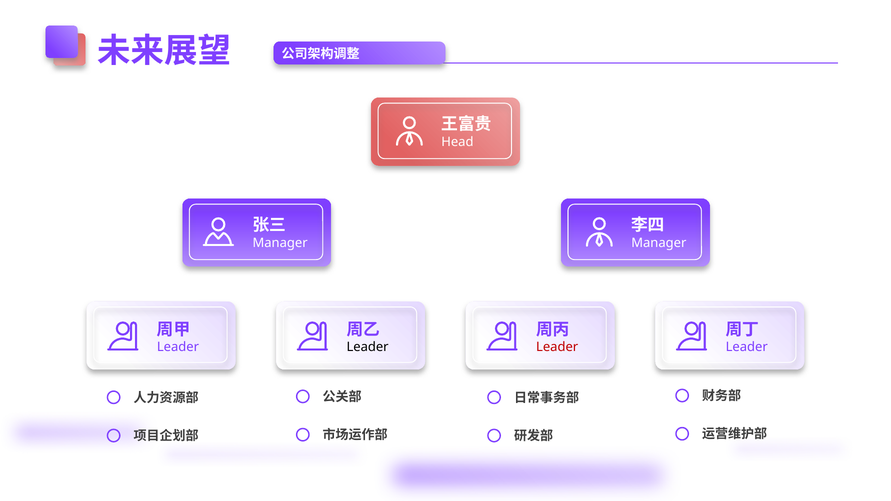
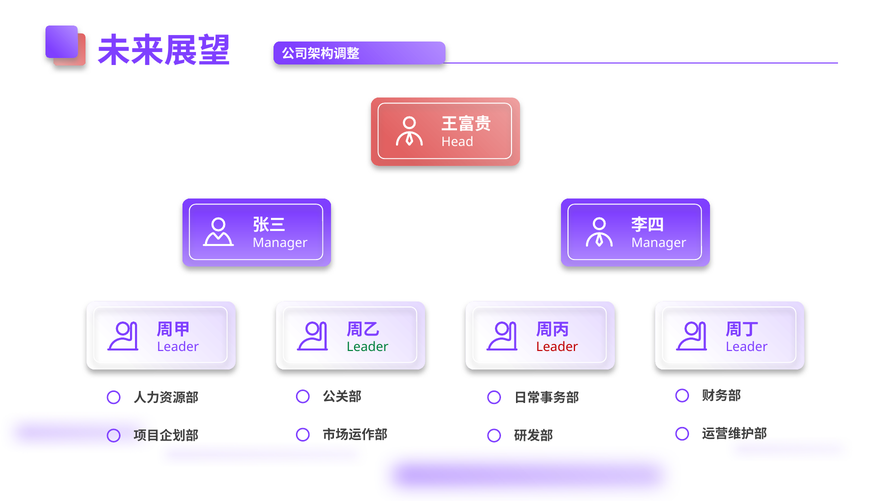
Leader at (368, 347) colour: black -> green
